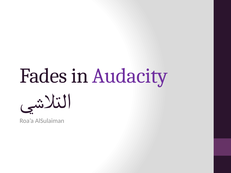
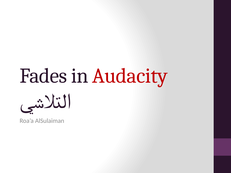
Audacity colour: purple -> red
